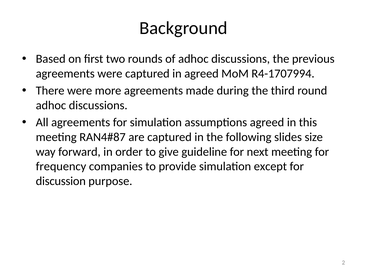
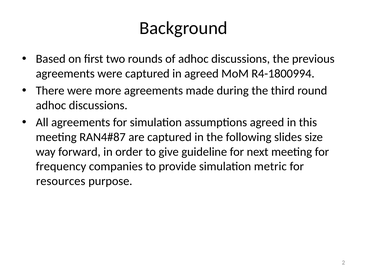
R4-1707994: R4-1707994 -> R4-1800994
except: except -> metric
discussion: discussion -> resources
